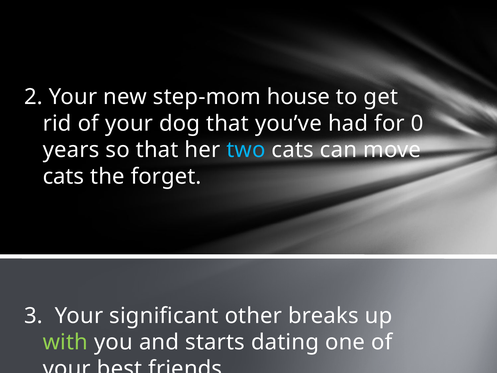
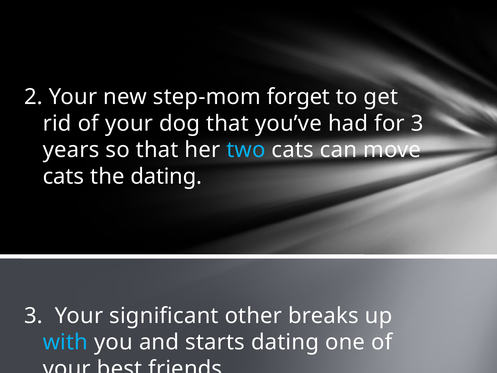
house: house -> forget
for 0: 0 -> 3
the forget: forget -> dating
with colour: light green -> light blue
